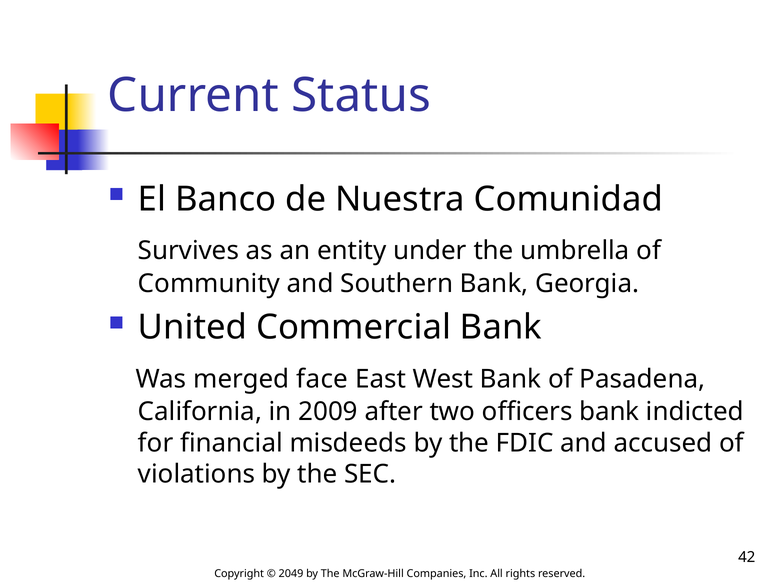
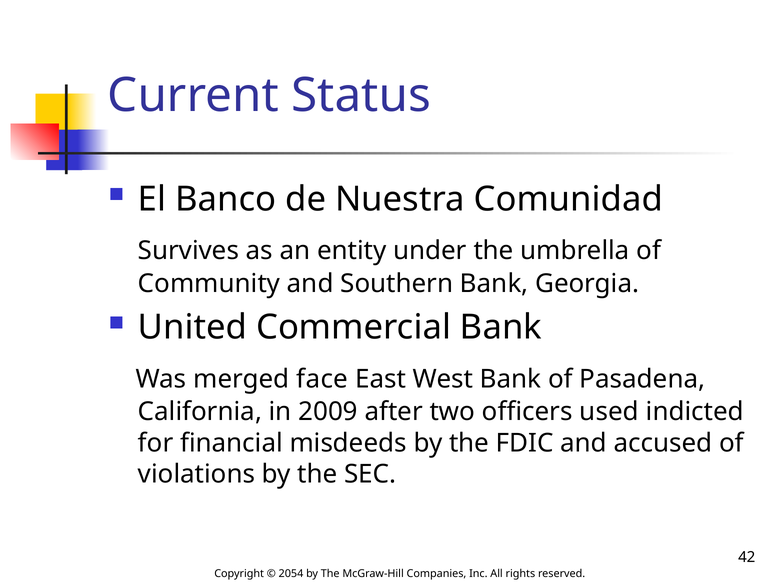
officers bank: bank -> used
2049: 2049 -> 2054
